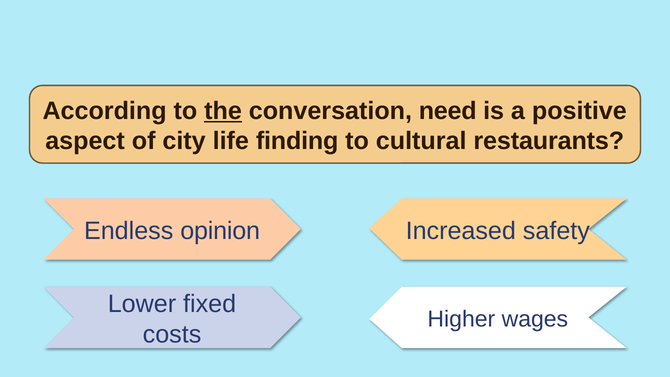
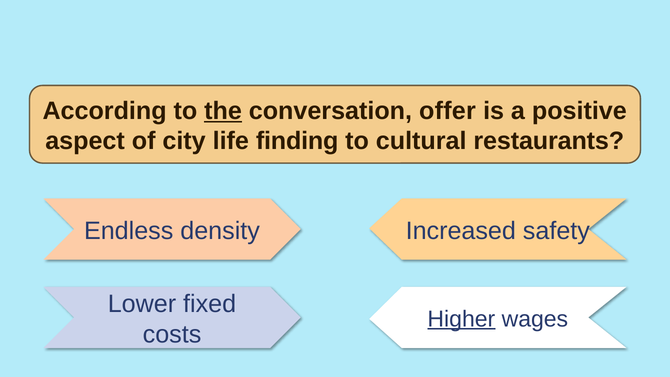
need: need -> offer
opinion: opinion -> density
Higher underline: none -> present
